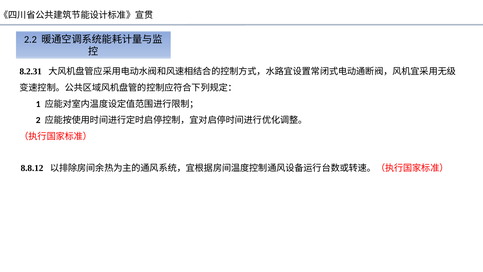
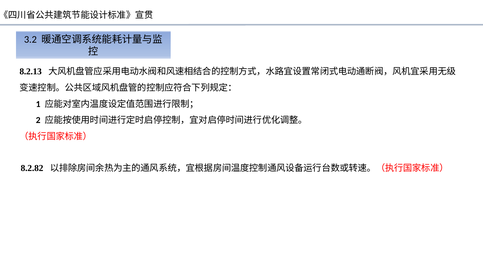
2.2: 2.2 -> 3.2
8.2.31: 8.2.31 -> 8.2.13
8.8.12: 8.8.12 -> 8.2.82
